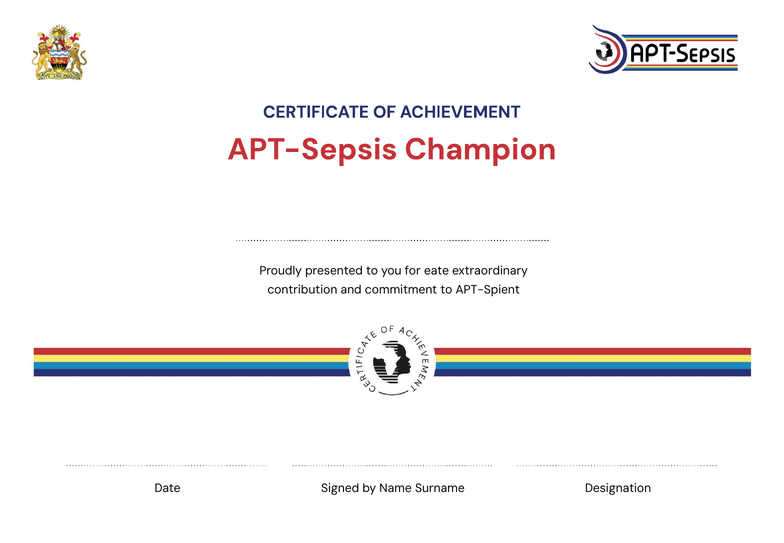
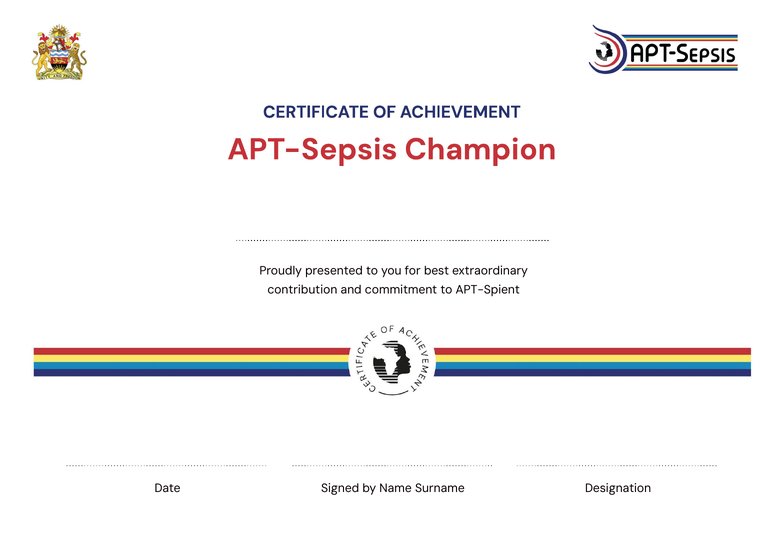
eate: eate -> best
